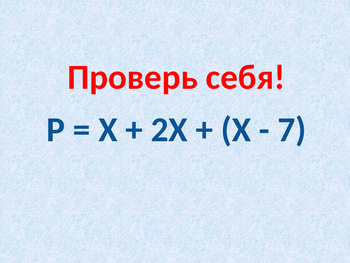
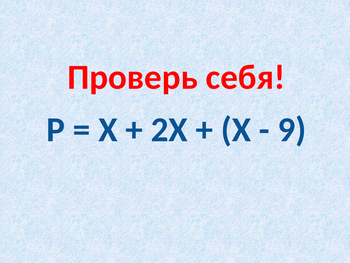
7: 7 -> 9
